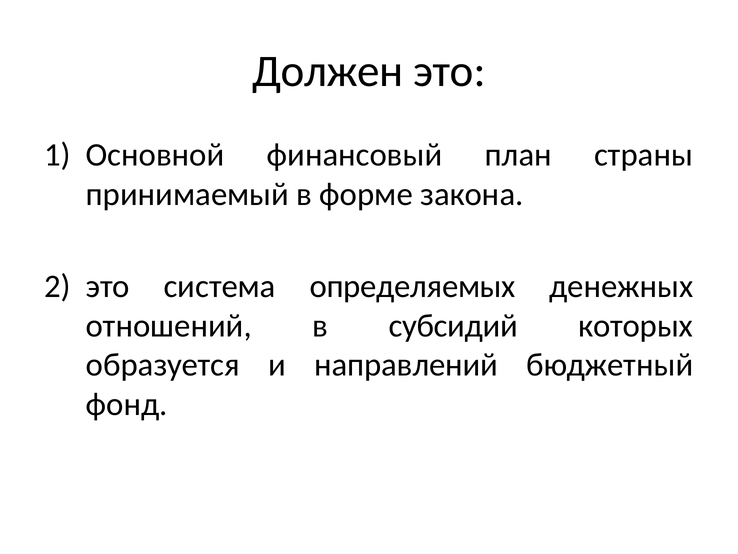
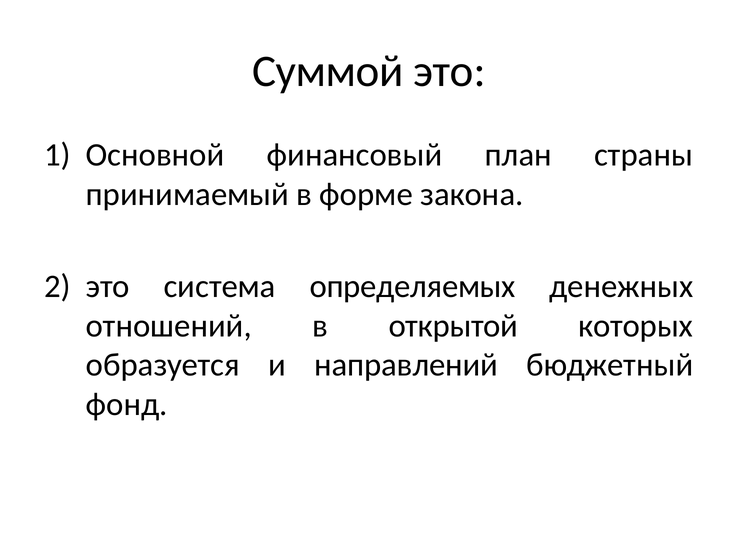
Должен: Должен -> Суммой
субсидий: субсидий -> открытой
